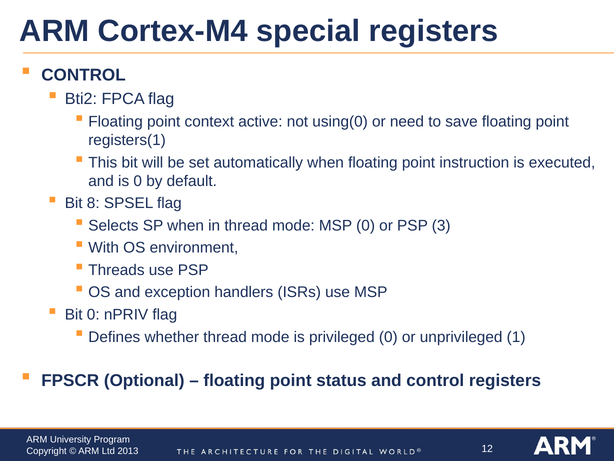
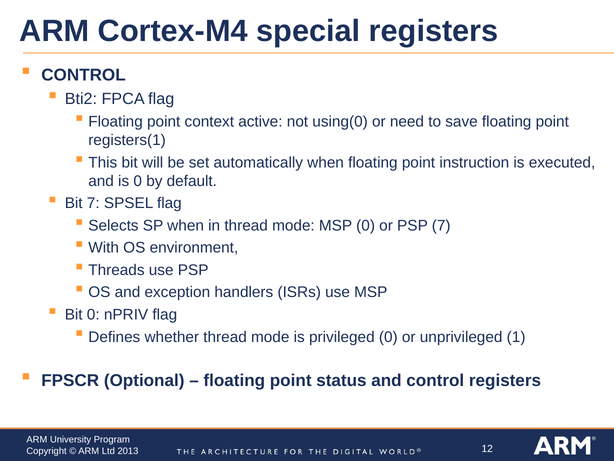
Bit 8: 8 -> 7
PSP 3: 3 -> 7
